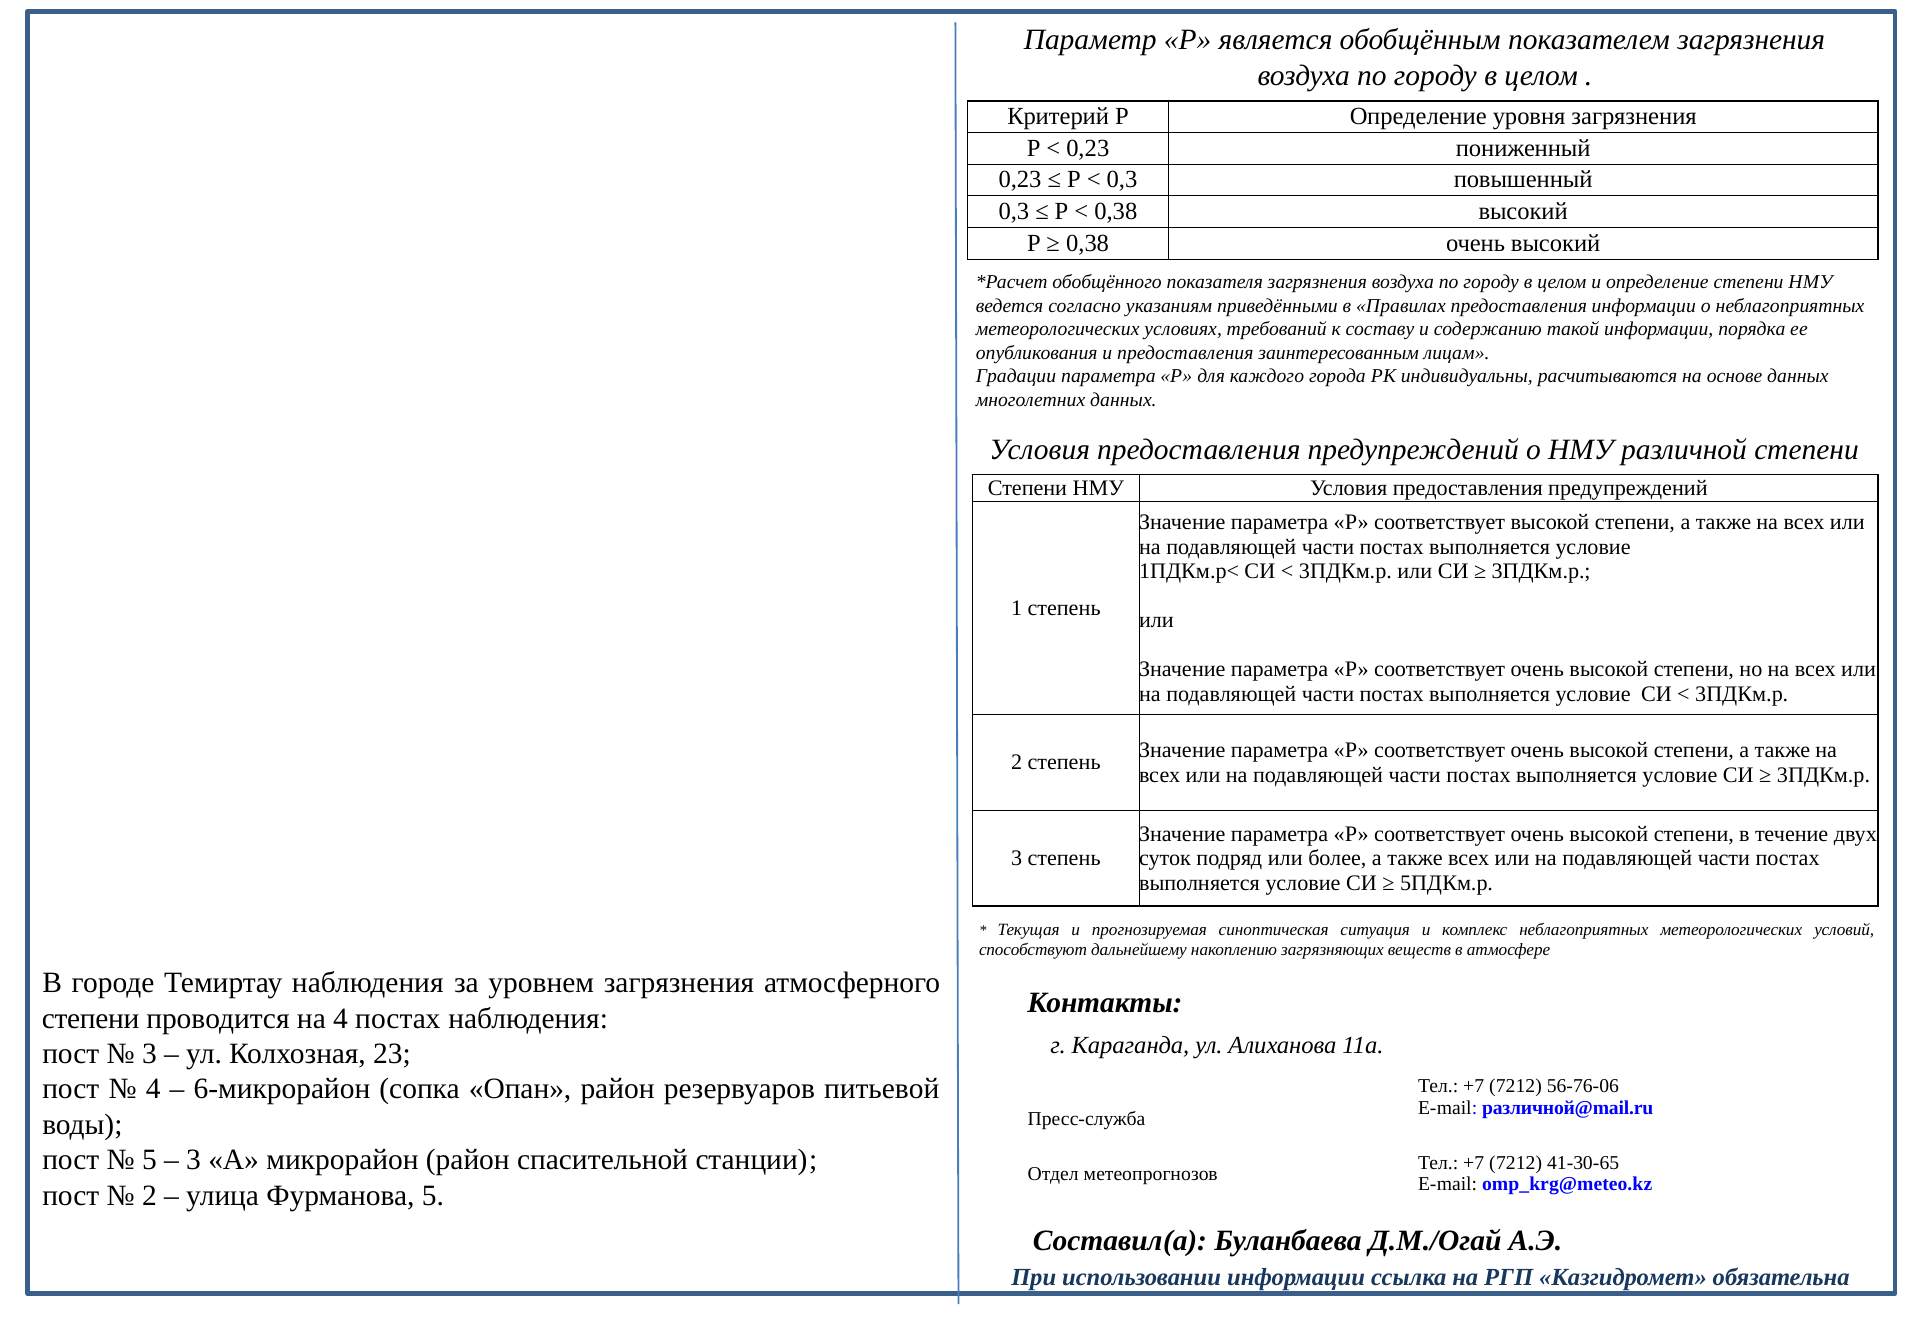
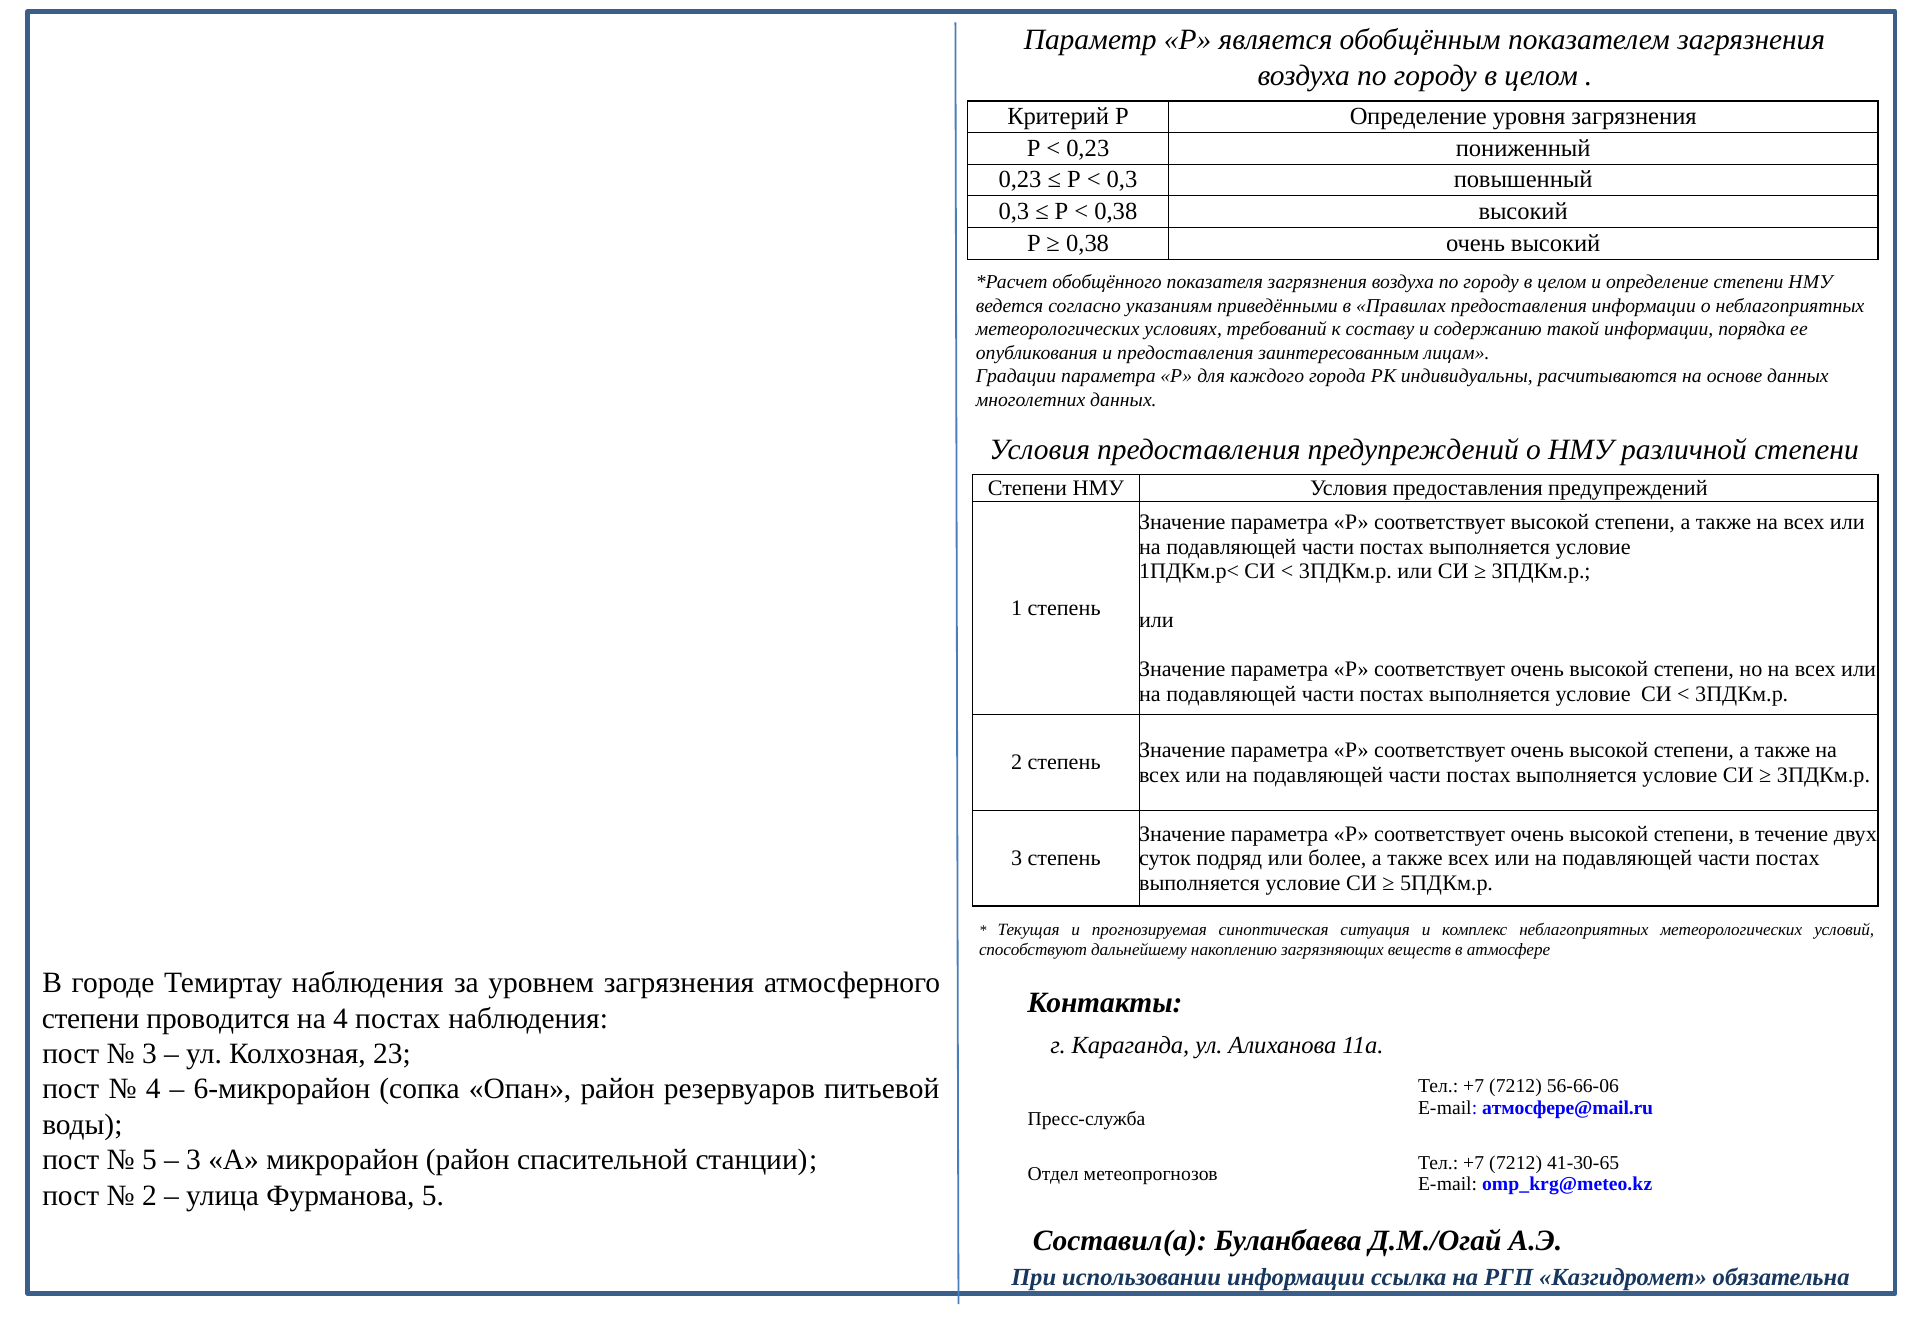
56-76-06: 56-76-06 -> 56-66-06
различной@mail.ru: различной@mail.ru -> атмосфере@mail.ru
